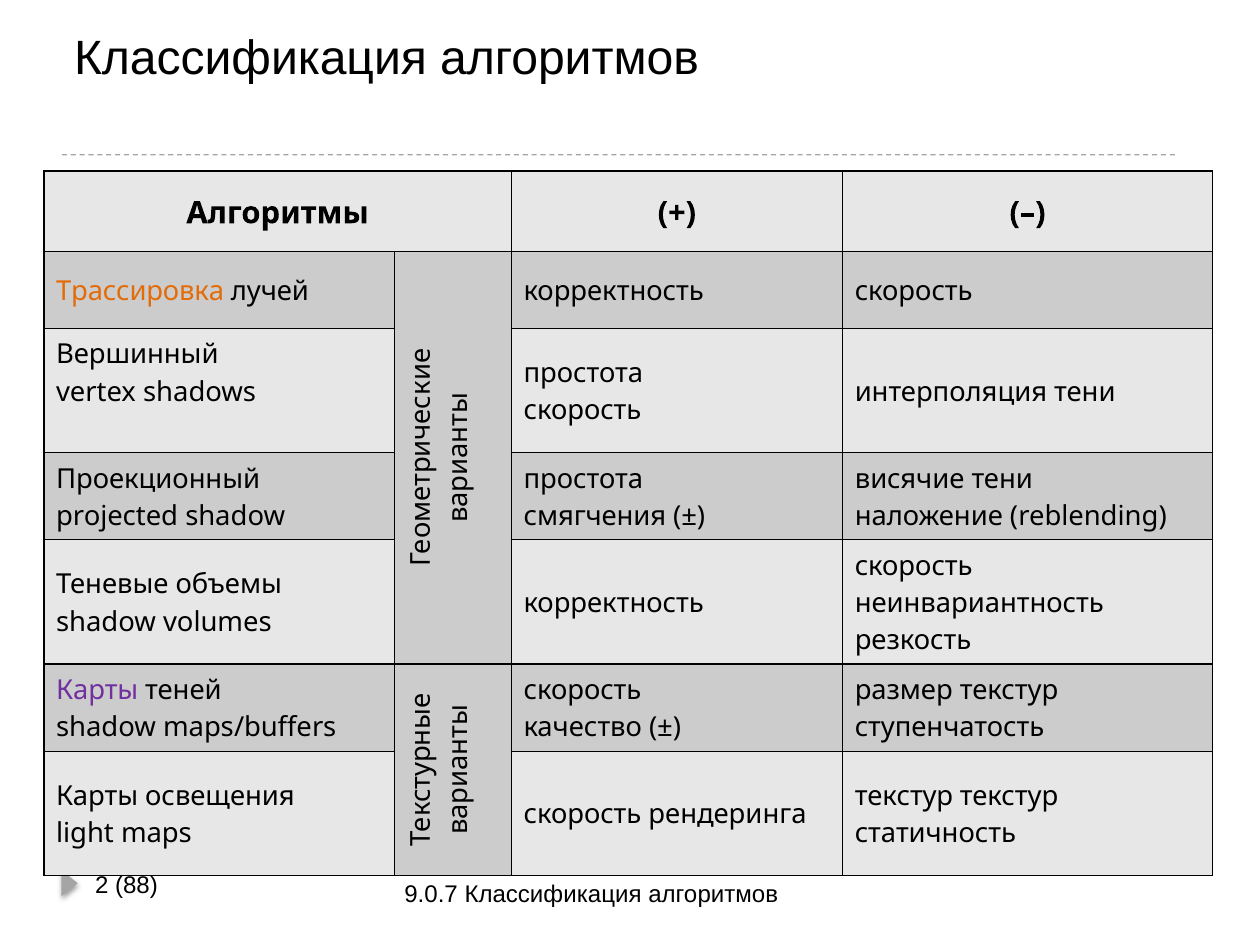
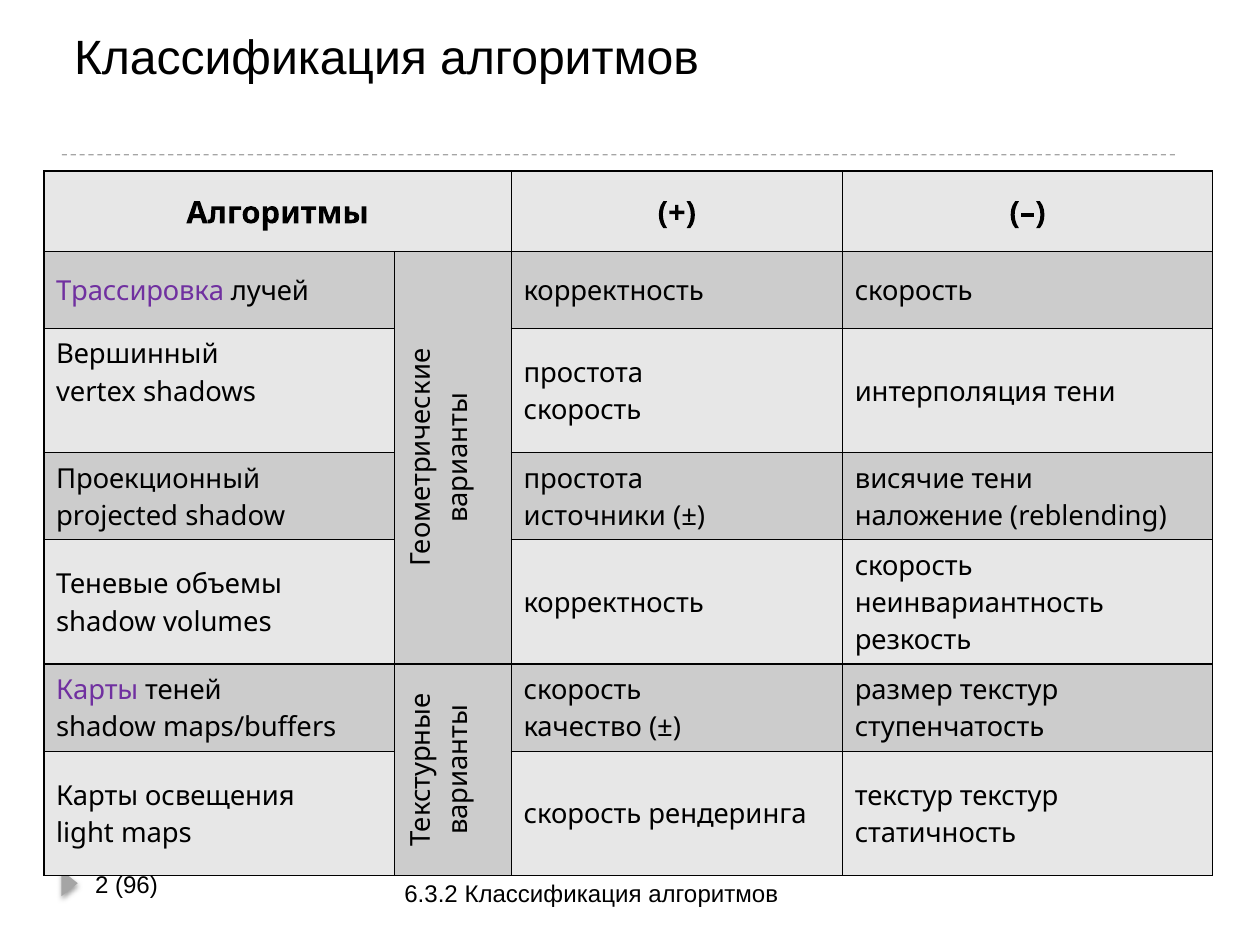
Трассировка colour: orange -> purple
смягчения: смягчения -> источники
88: 88 -> 96
9.0.7: 9.0.7 -> 6.3.2
